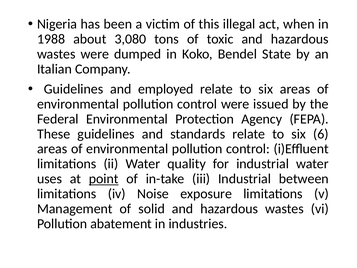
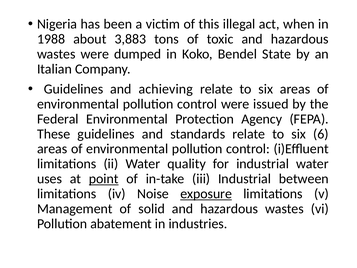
3,080: 3,080 -> 3,883
employed: employed -> achieving
exposure underline: none -> present
